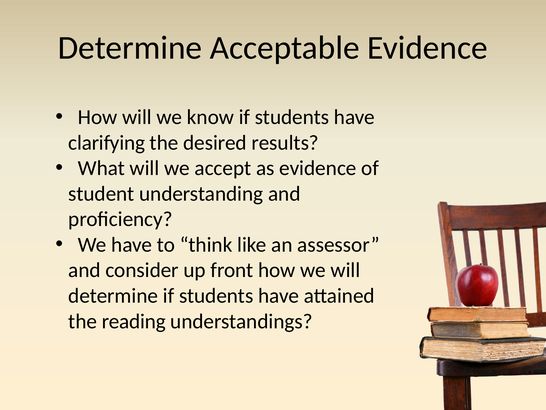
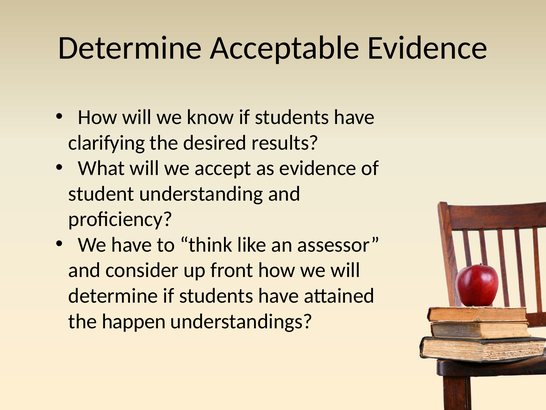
reading: reading -> happen
